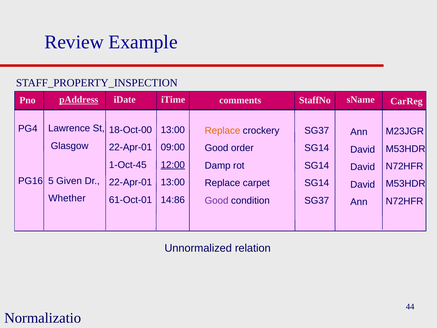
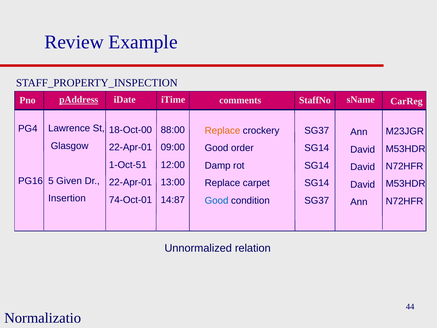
13:00 at (173, 130): 13:00 -> 88:00
1-Oct-45: 1-Oct-45 -> 1-Oct-51
12:00 underline: present -> none
Whether: Whether -> Insertion
61-Oct-01: 61-Oct-01 -> 74-Oct-01
14:86: 14:86 -> 14:87
Good at (217, 200) colour: purple -> blue
